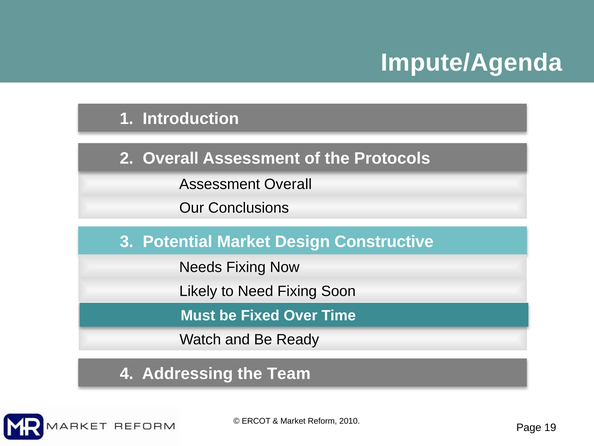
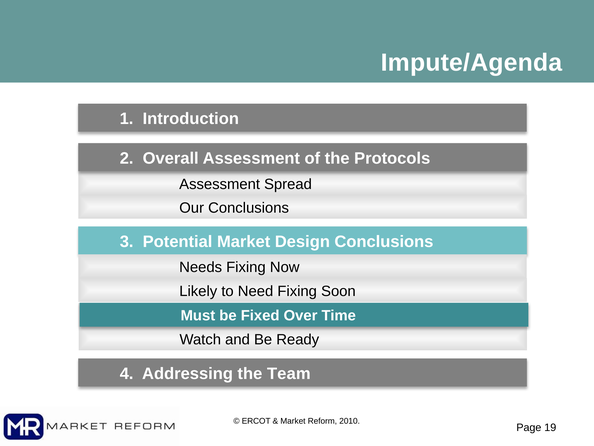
Assessment Overall: Overall -> Spread
Design Constructive: Constructive -> Conclusions
